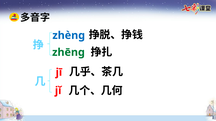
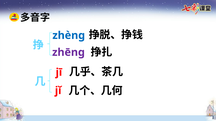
zhēng colour: green -> purple
